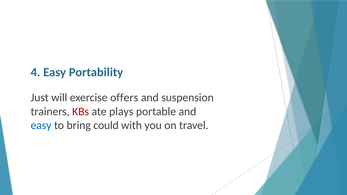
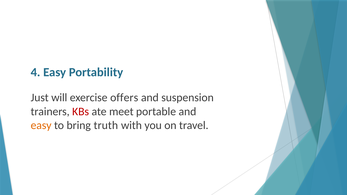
plays: plays -> meet
easy at (41, 125) colour: blue -> orange
could: could -> truth
